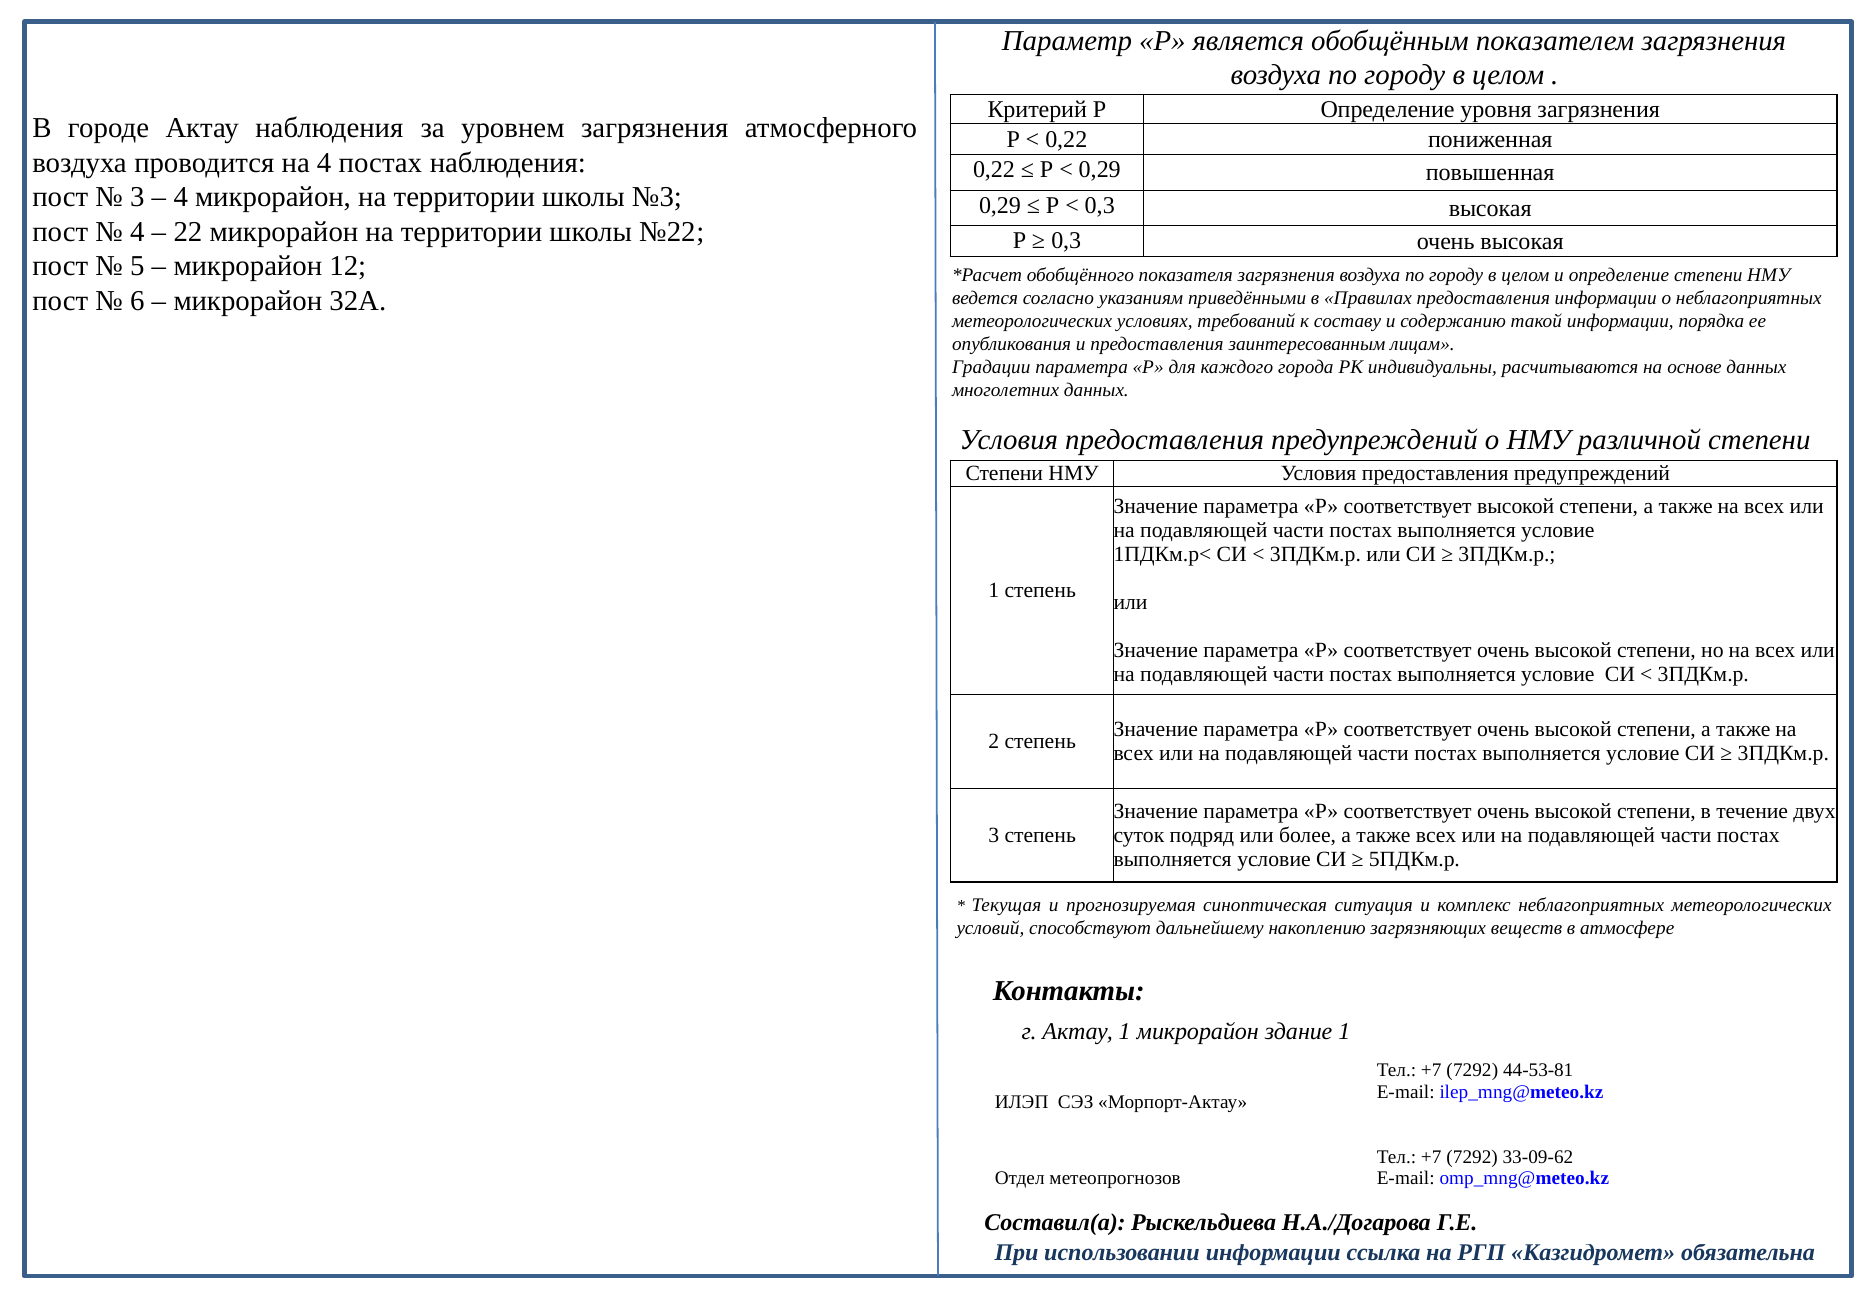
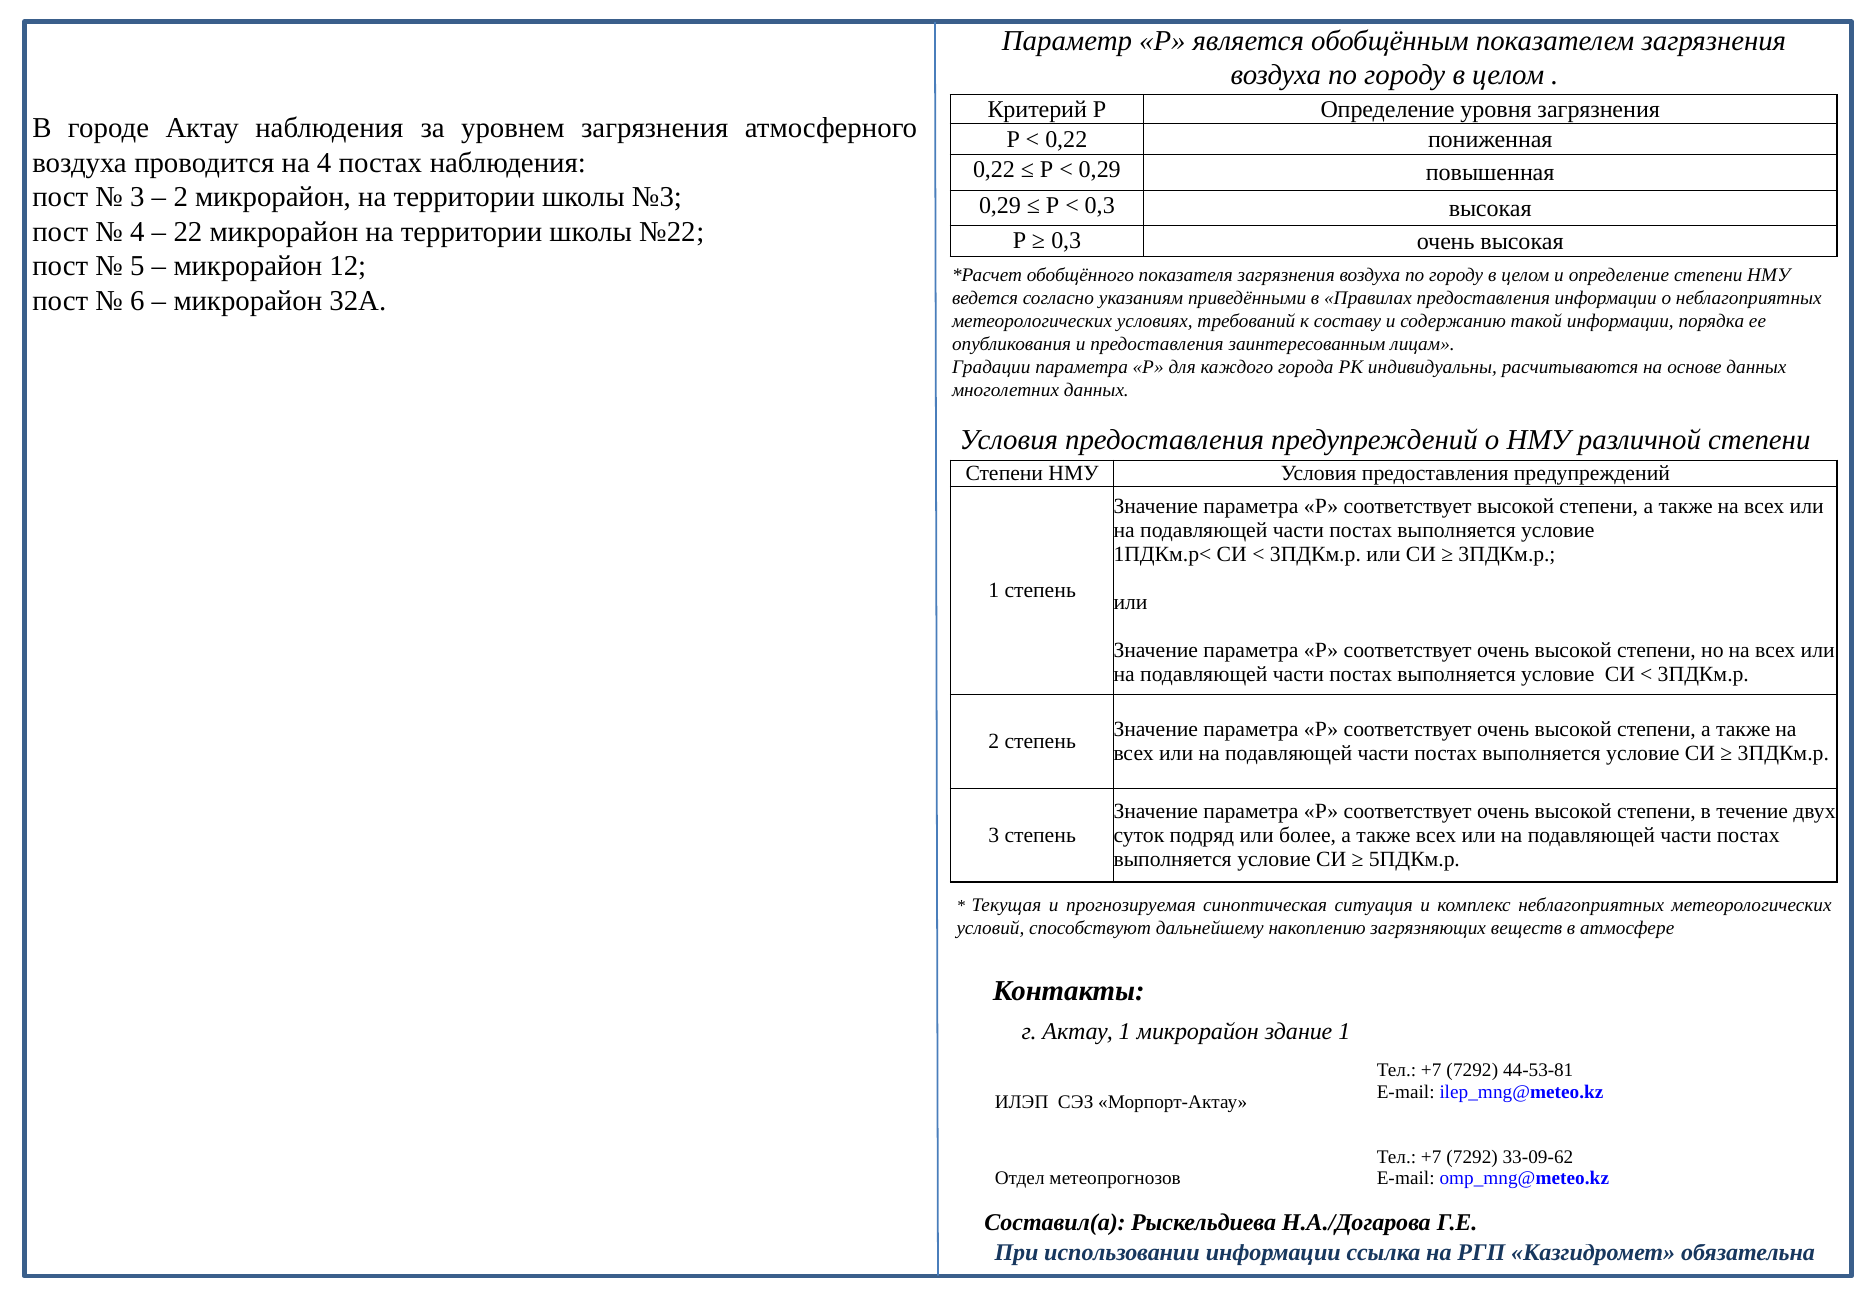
4 at (181, 197): 4 -> 2
